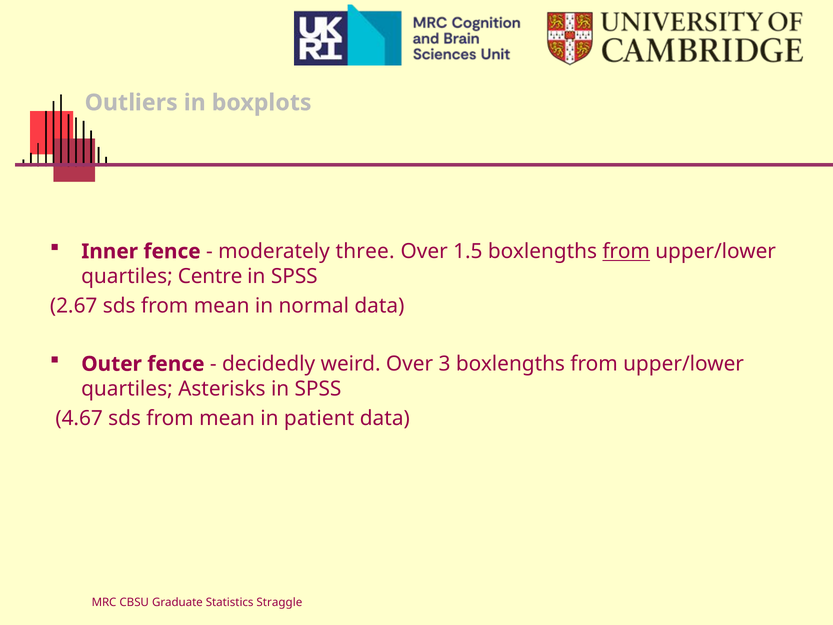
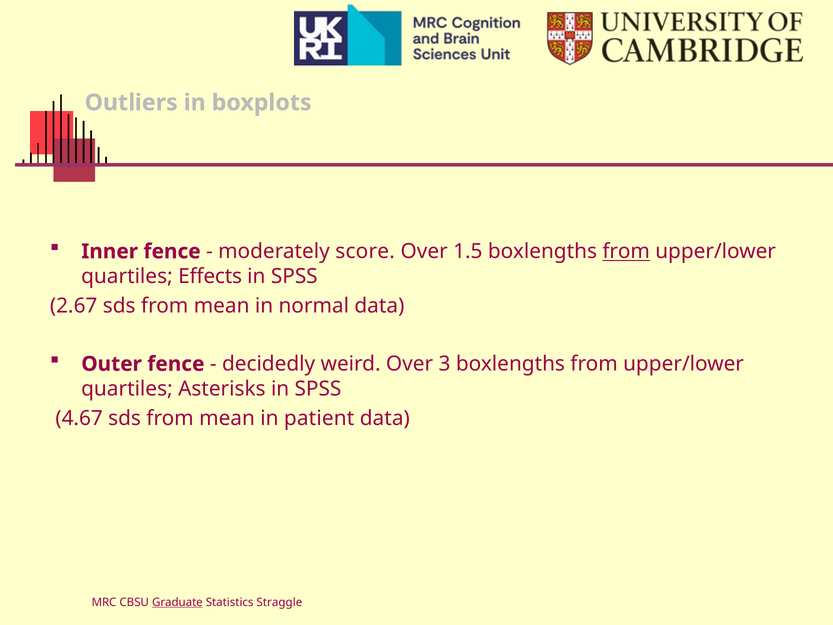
three: three -> score
Centre: Centre -> Effects
Graduate underline: none -> present
